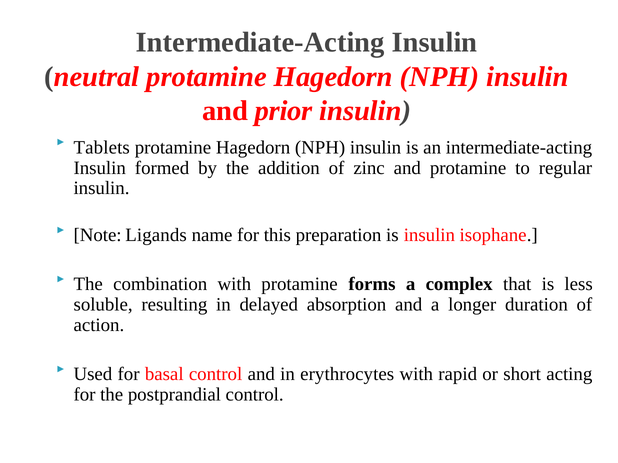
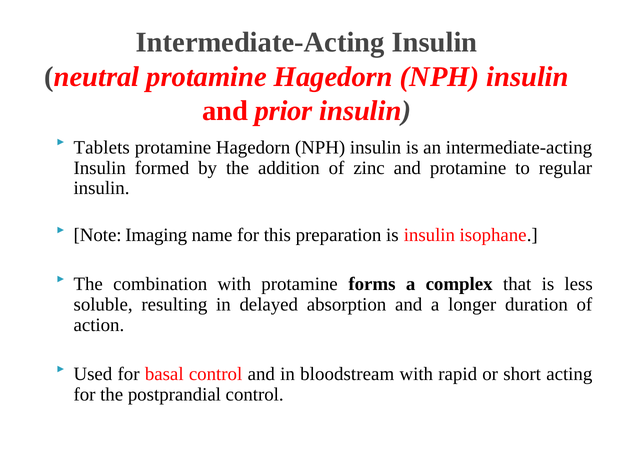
Ligands: Ligands -> Imaging
erythrocytes: erythrocytes -> bloodstream
